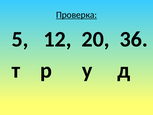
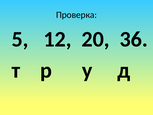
Проверка underline: present -> none
